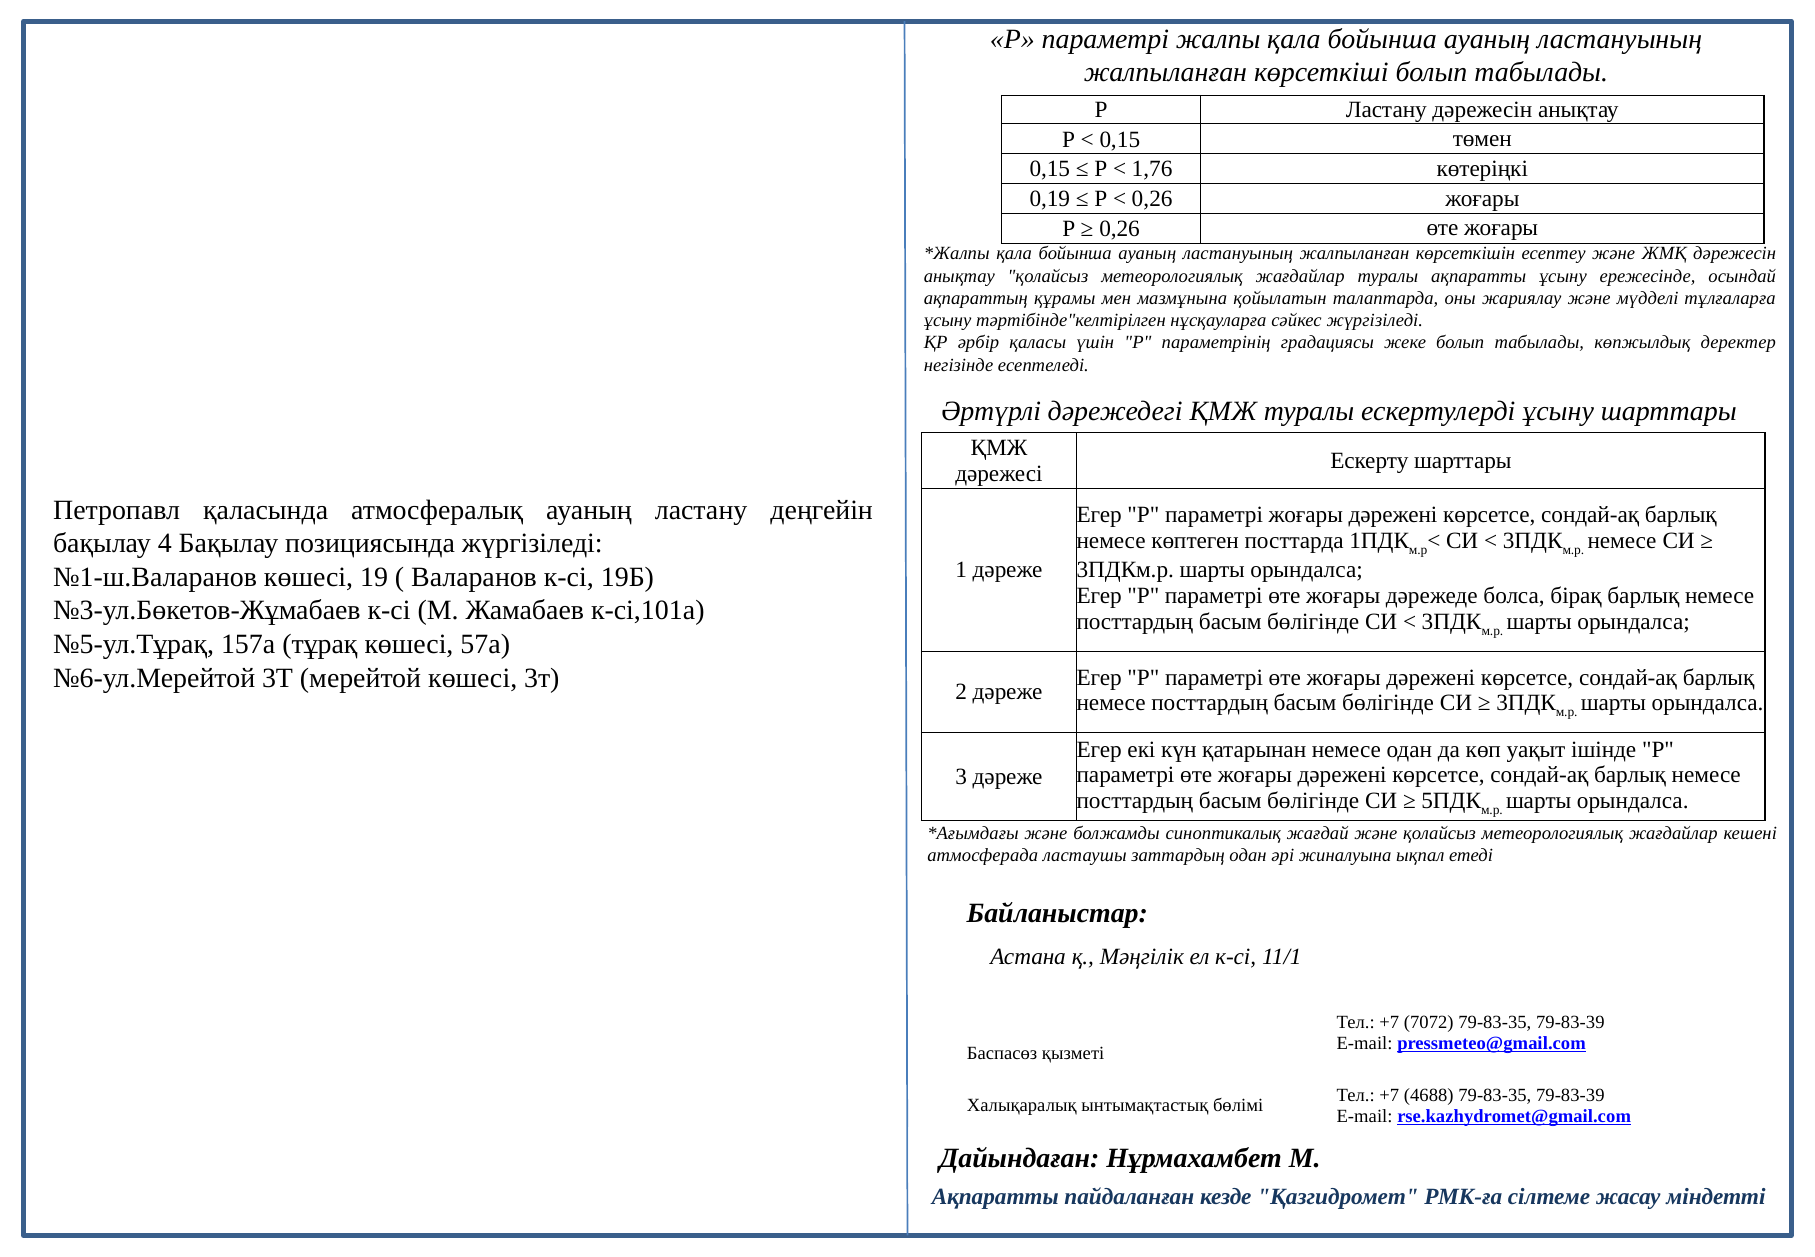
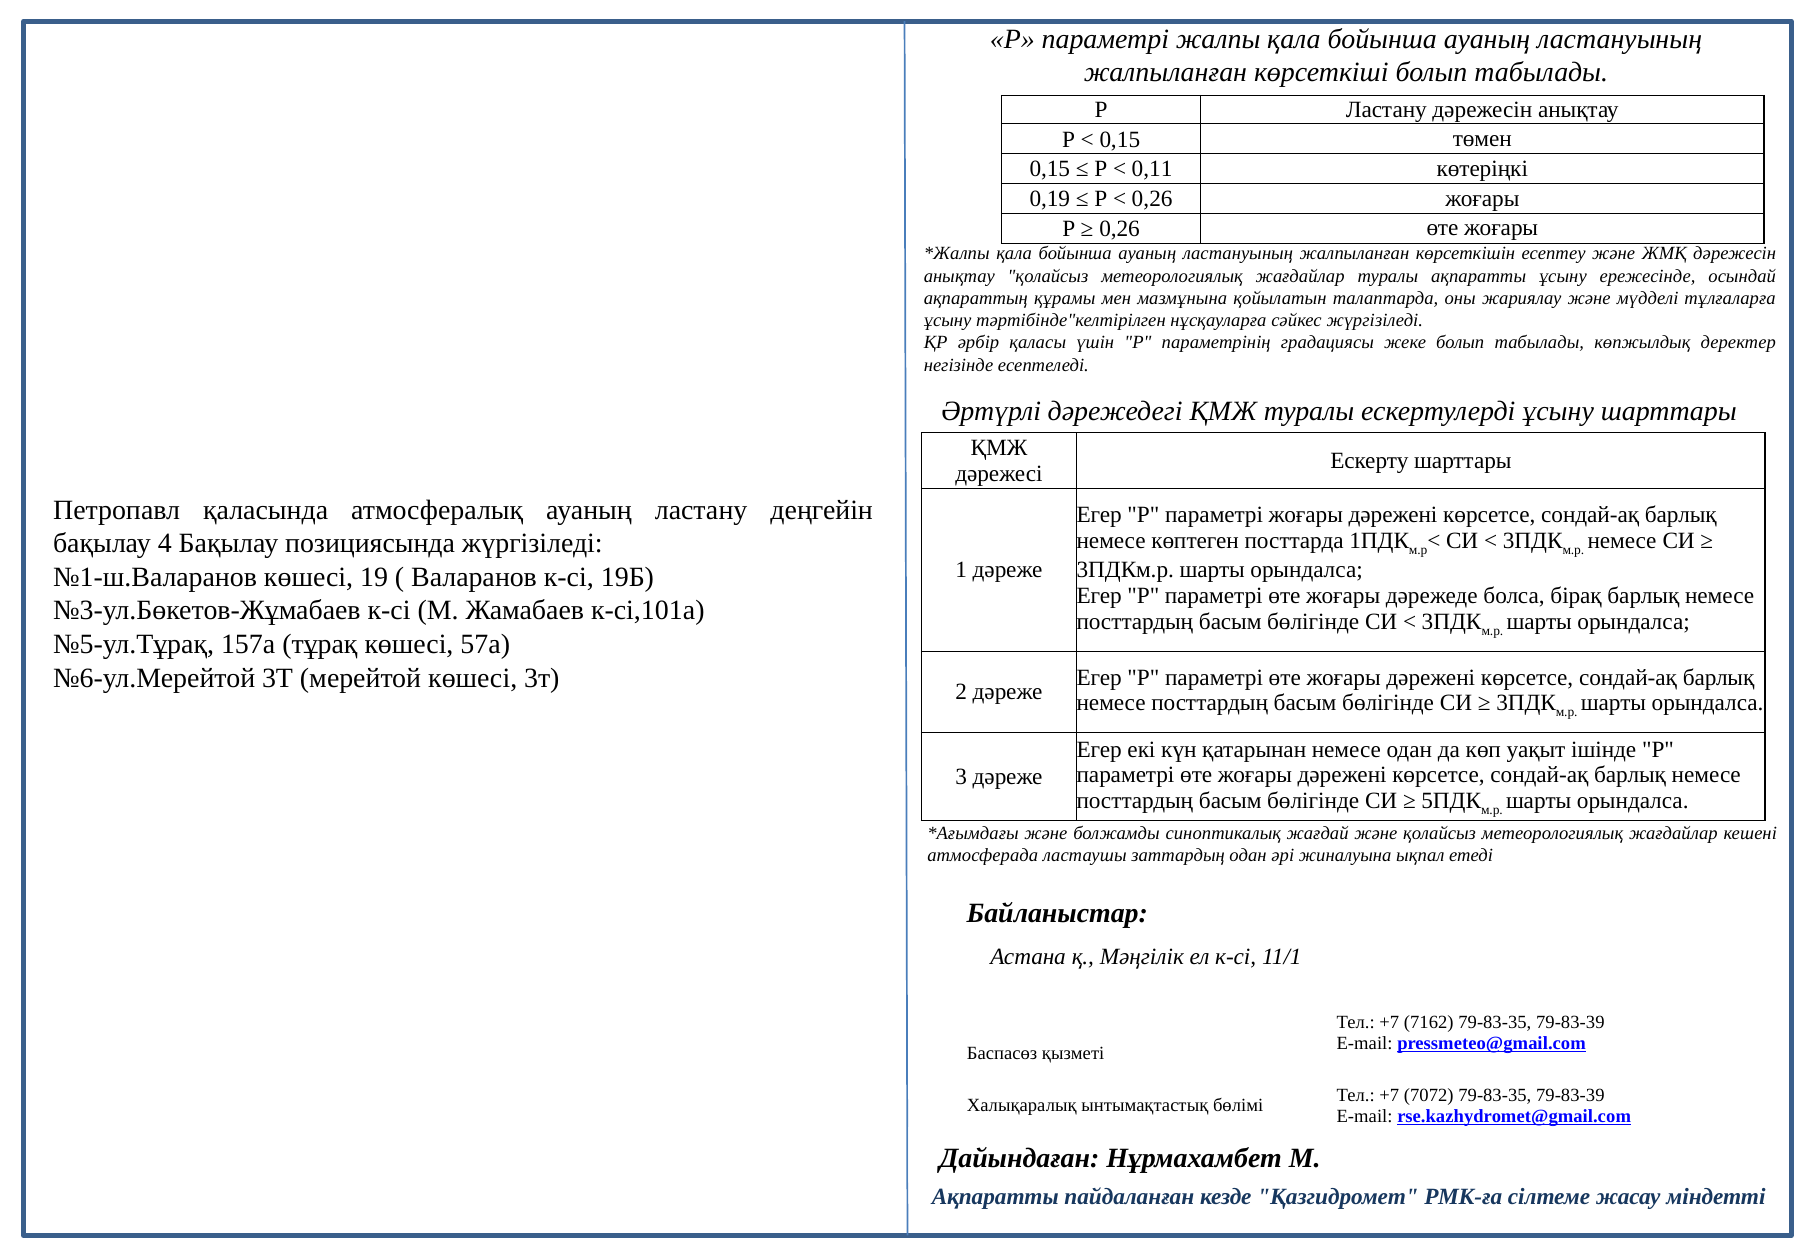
1,76: 1,76 -> 0,11
7072: 7072 -> 7162
4688: 4688 -> 7072
